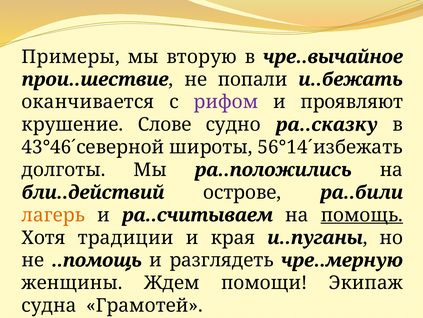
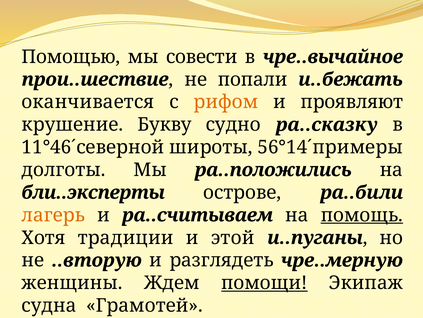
Примеры: Примеры -> Помощью
вторую: вторую -> совести
рифом colour: purple -> orange
Слове: Слове -> Букву
43°46´северной: 43°46´северной -> 11°46´северной
56°14´избежать: 56°14´избежать -> 56°14´примеры
бли..действий: бли..действий -> бли..эксперты
края: края -> этой
..помощь: ..помощь -> ..вторую
помощи underline: none -> present
